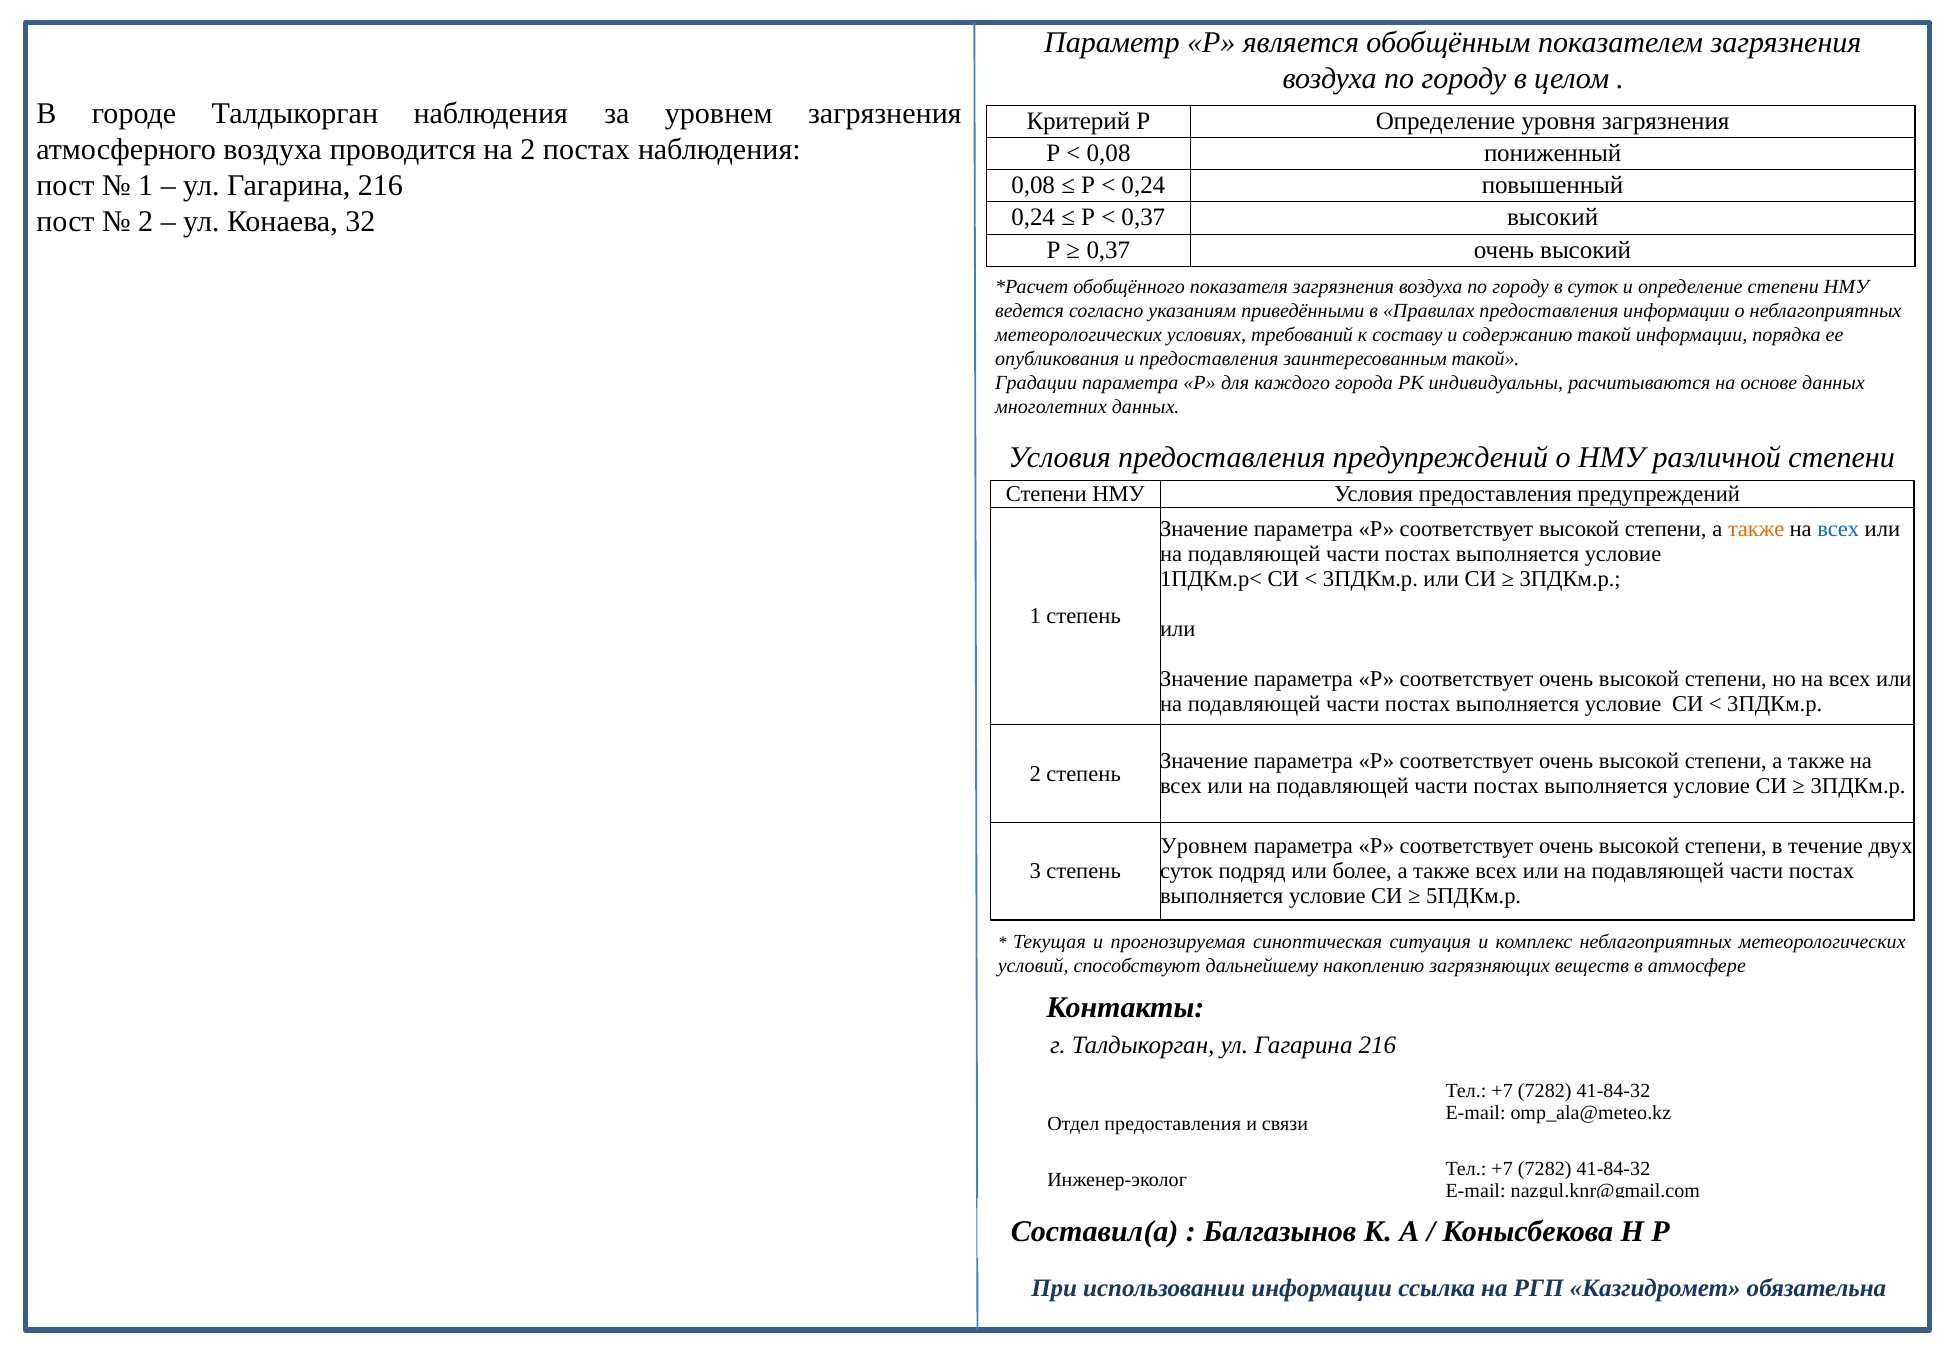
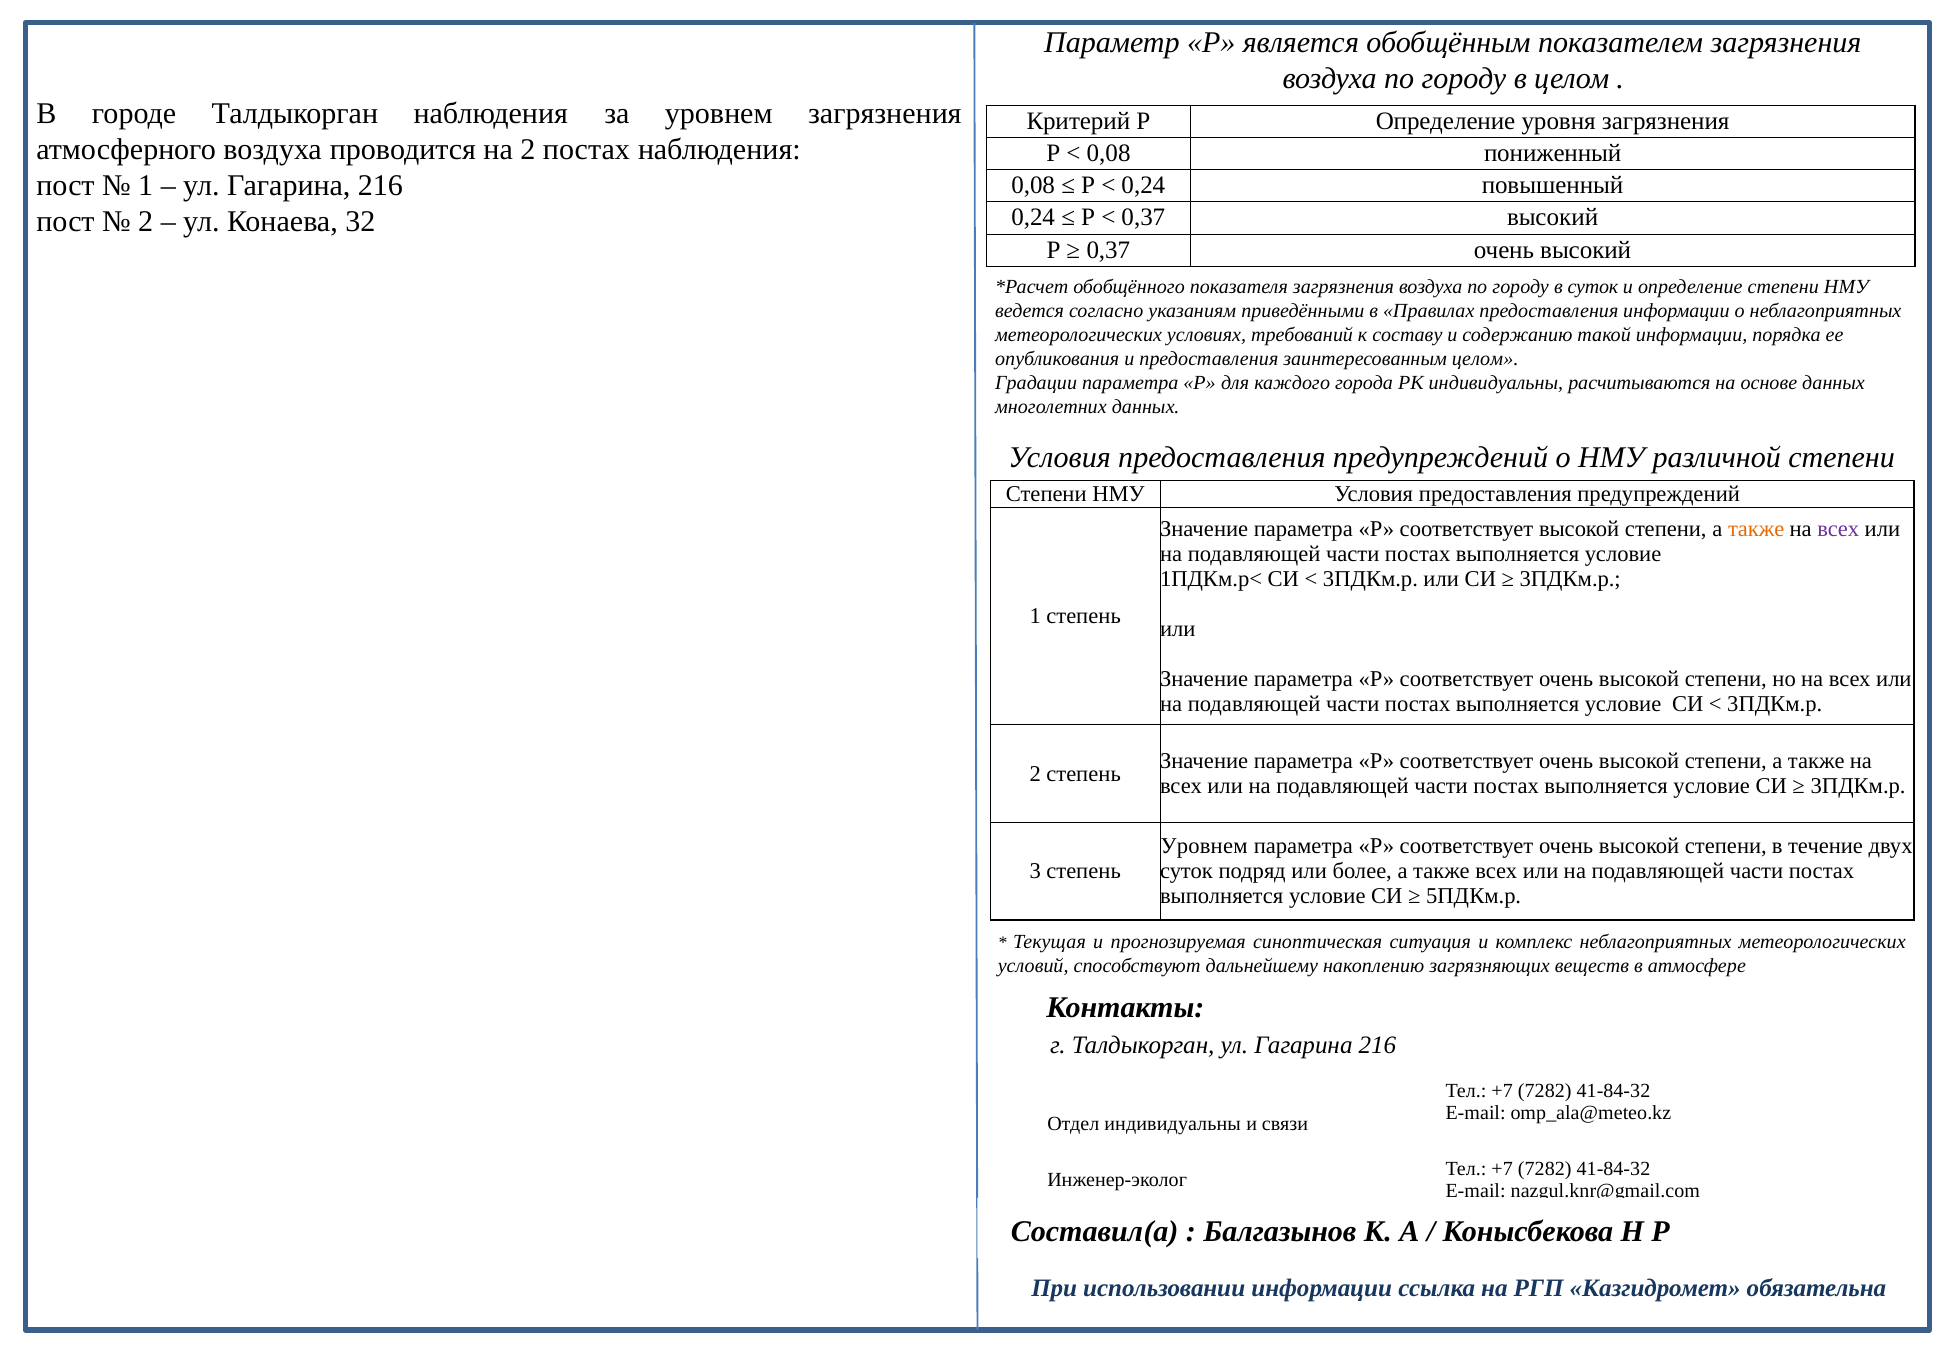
заинтересованным такой: такой -> целом
всех at (1838, 529) colour: blue -> purple
Отдел предоставления: предоставления -> индивидуальны
